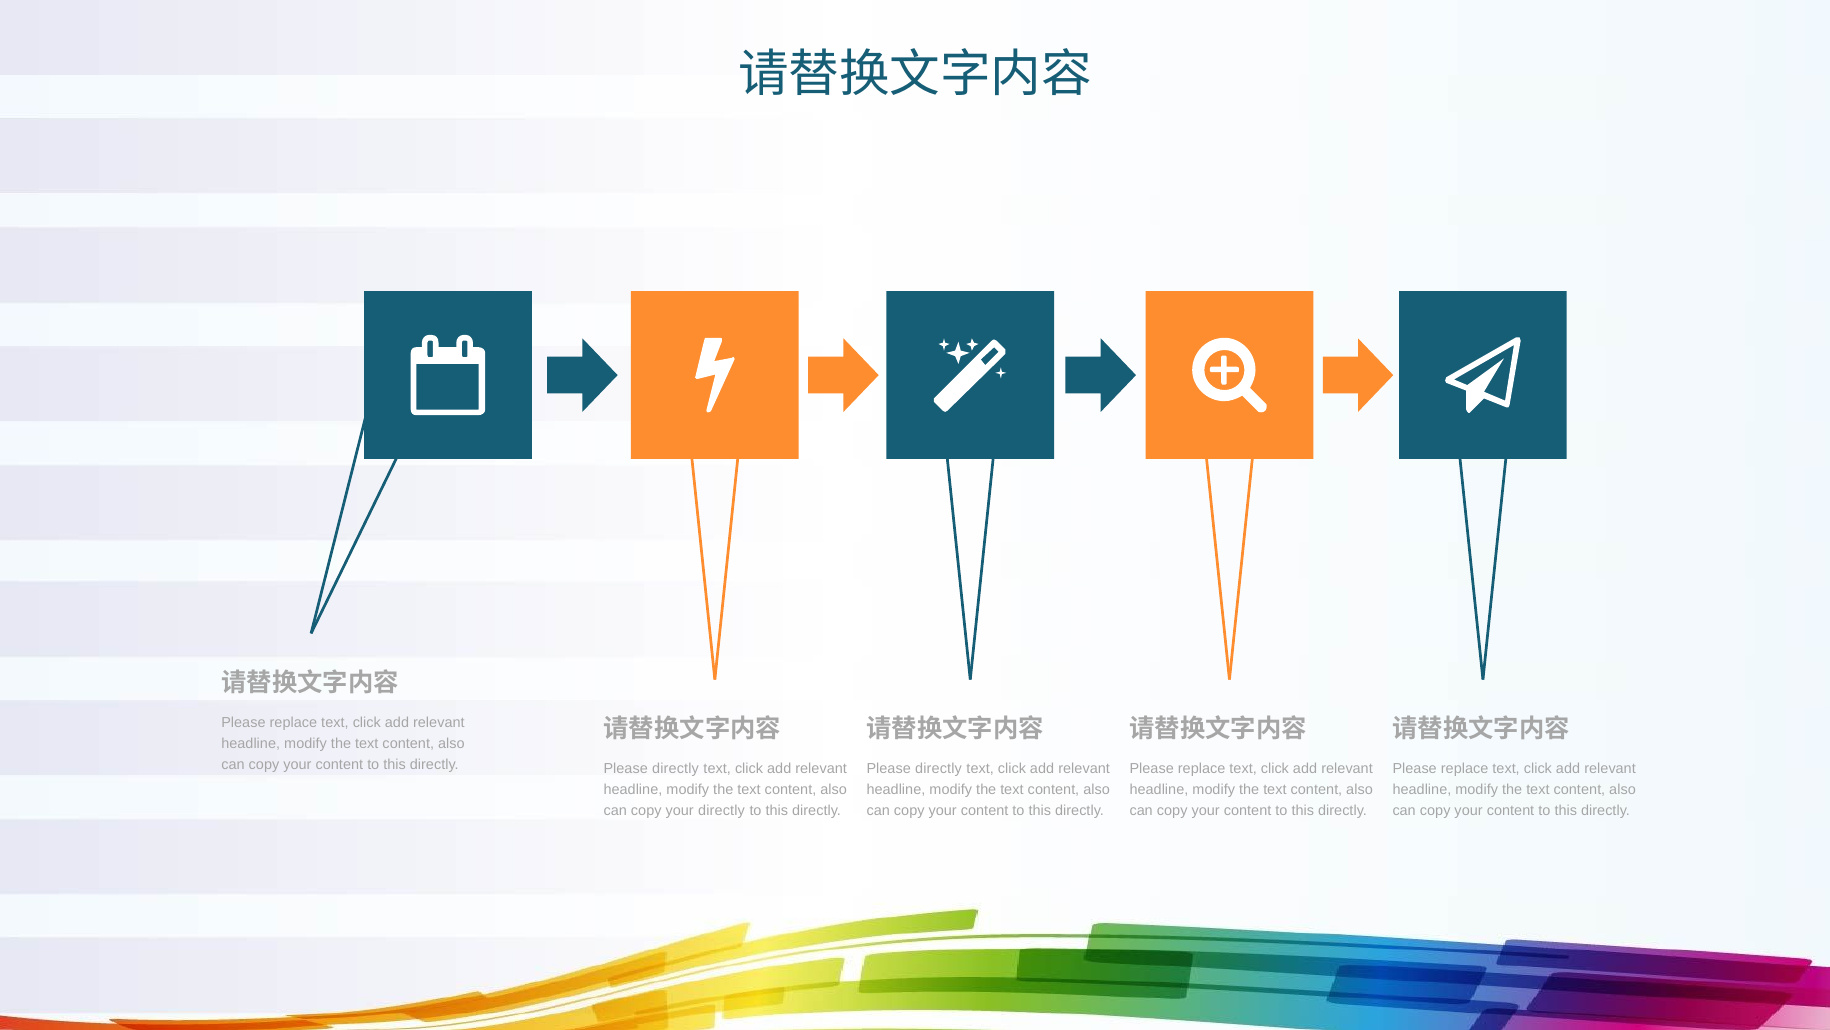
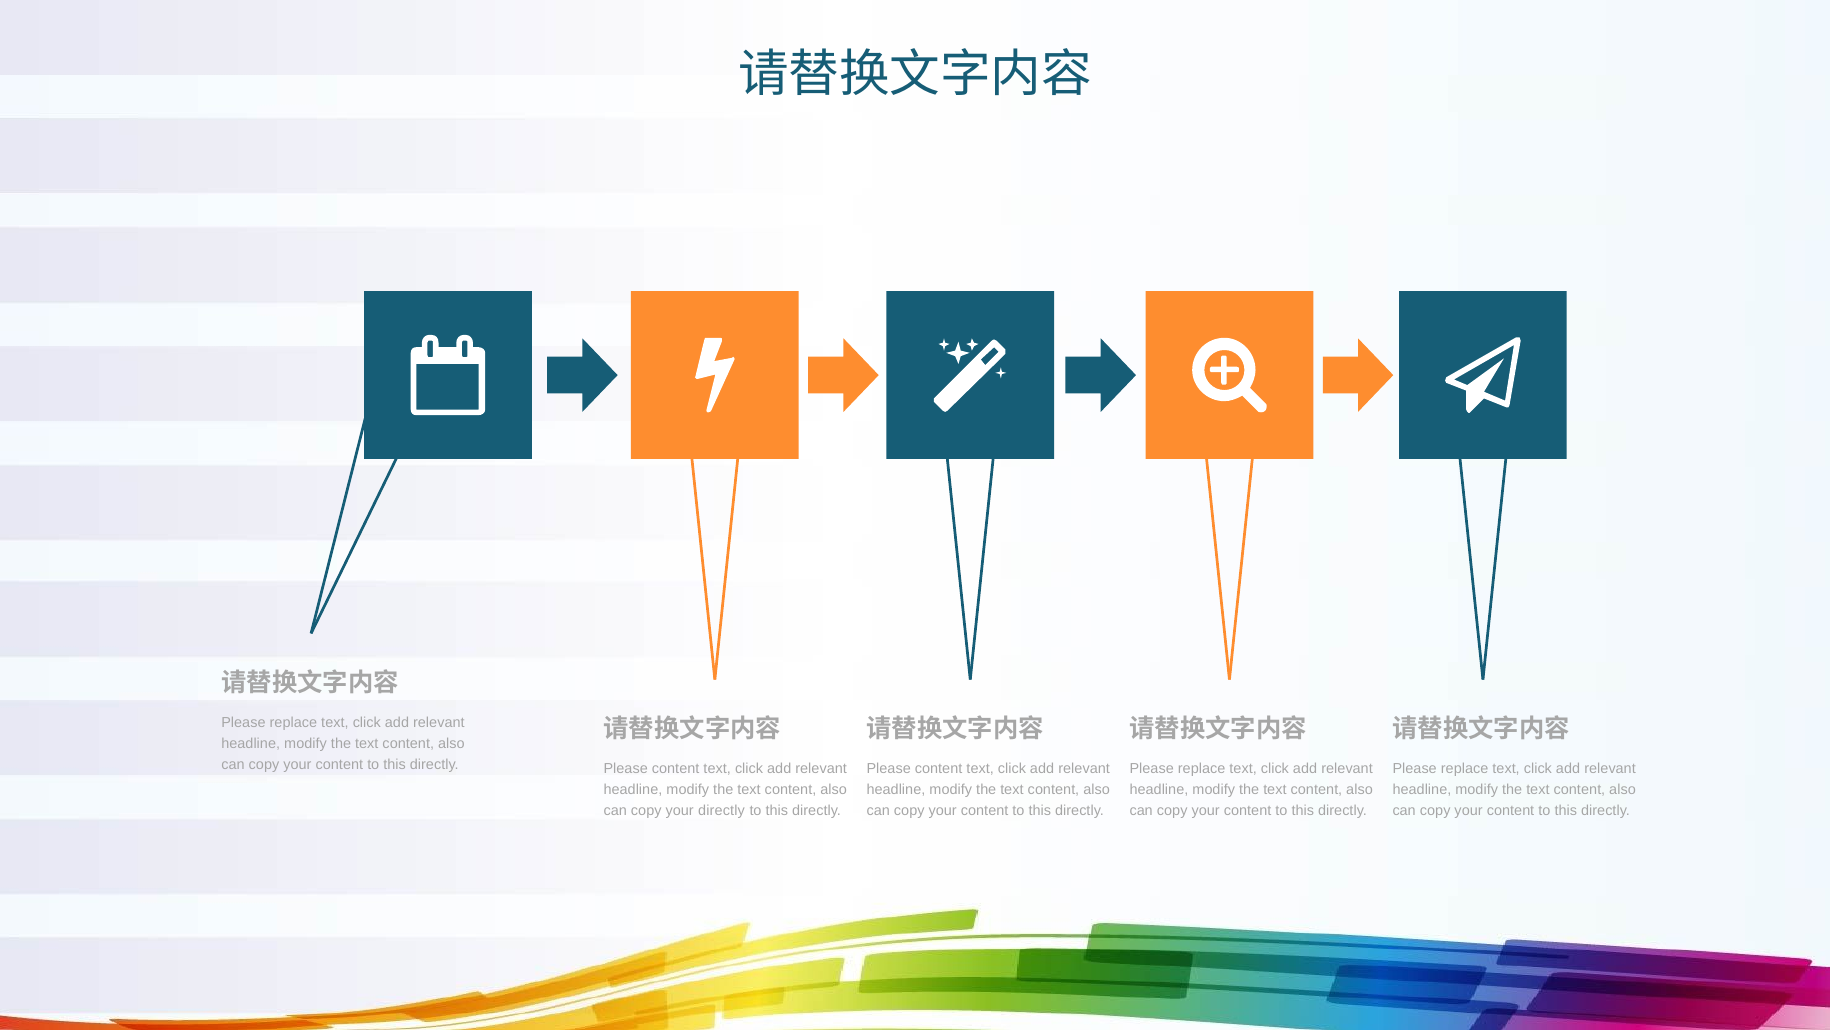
directly at (676, 768): directly -> content
directly at (939, 768): directly -> content
